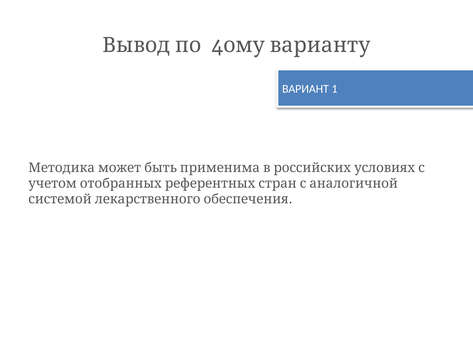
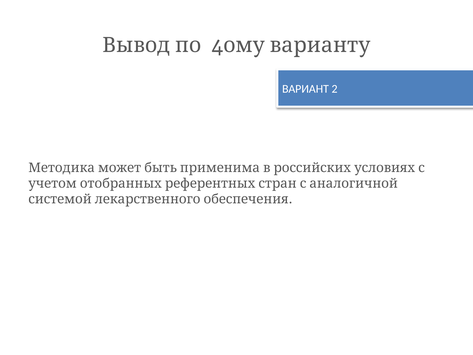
1: 1 -> 2
